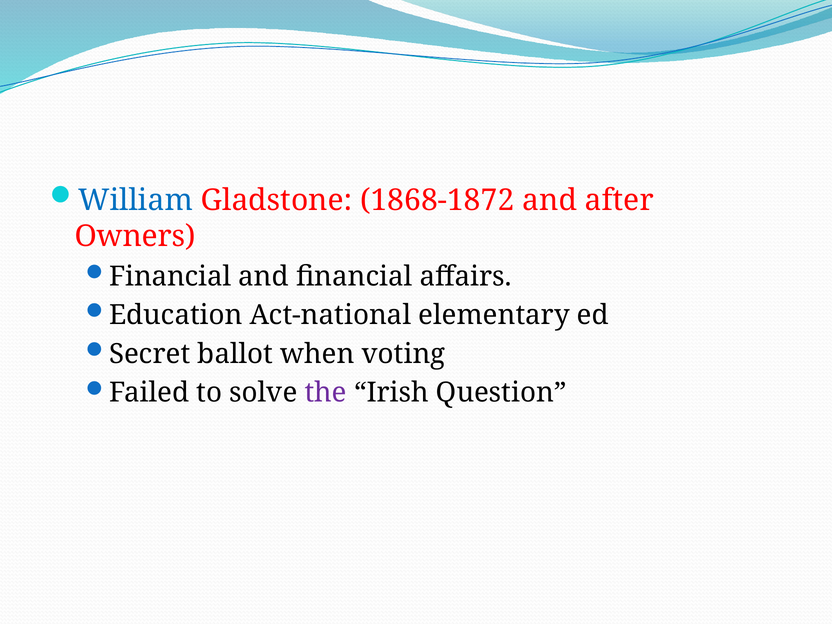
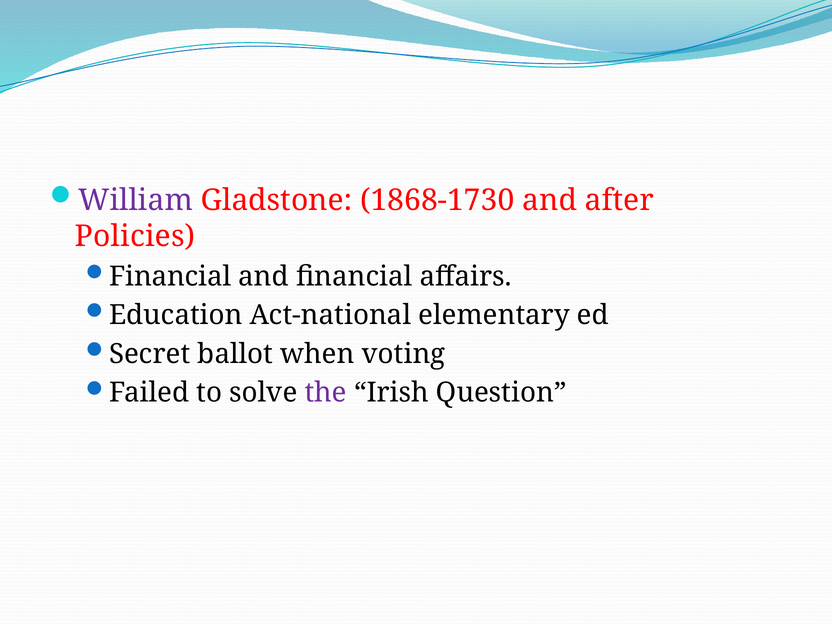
William colour: blue -> purple
1868-1872: 1868-1872 -> 1868-1730
Owners: Owners -> Policies
